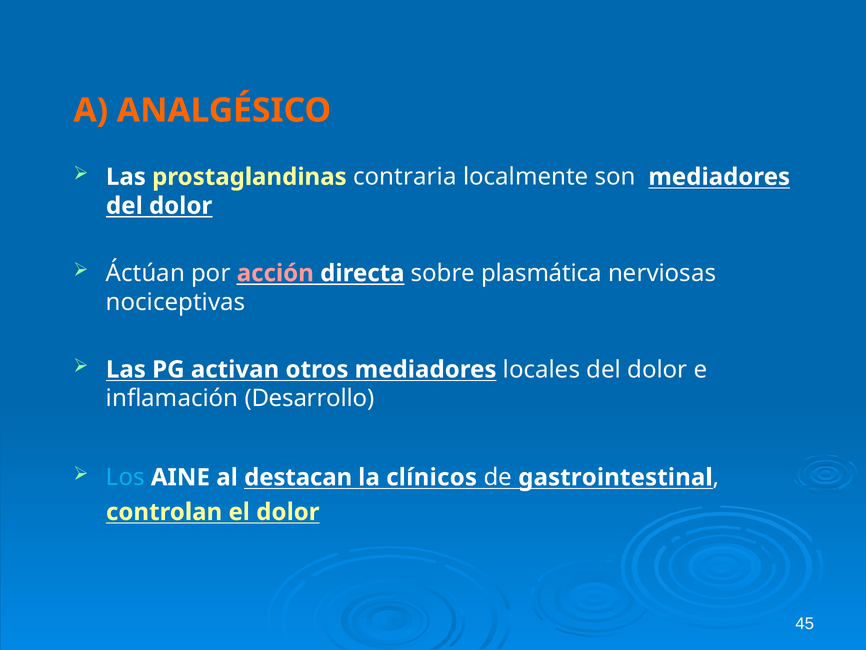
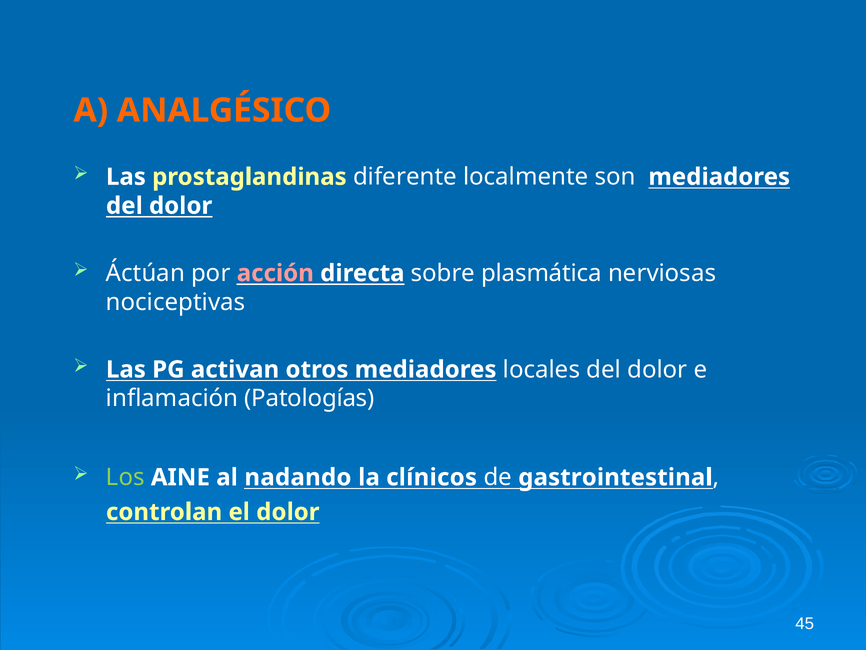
contraria: contraria -> diferente
Desarrollo: Desarrollo -> Patologías
Los colour: light blue -> light green
destacan: destacan -> nadando
